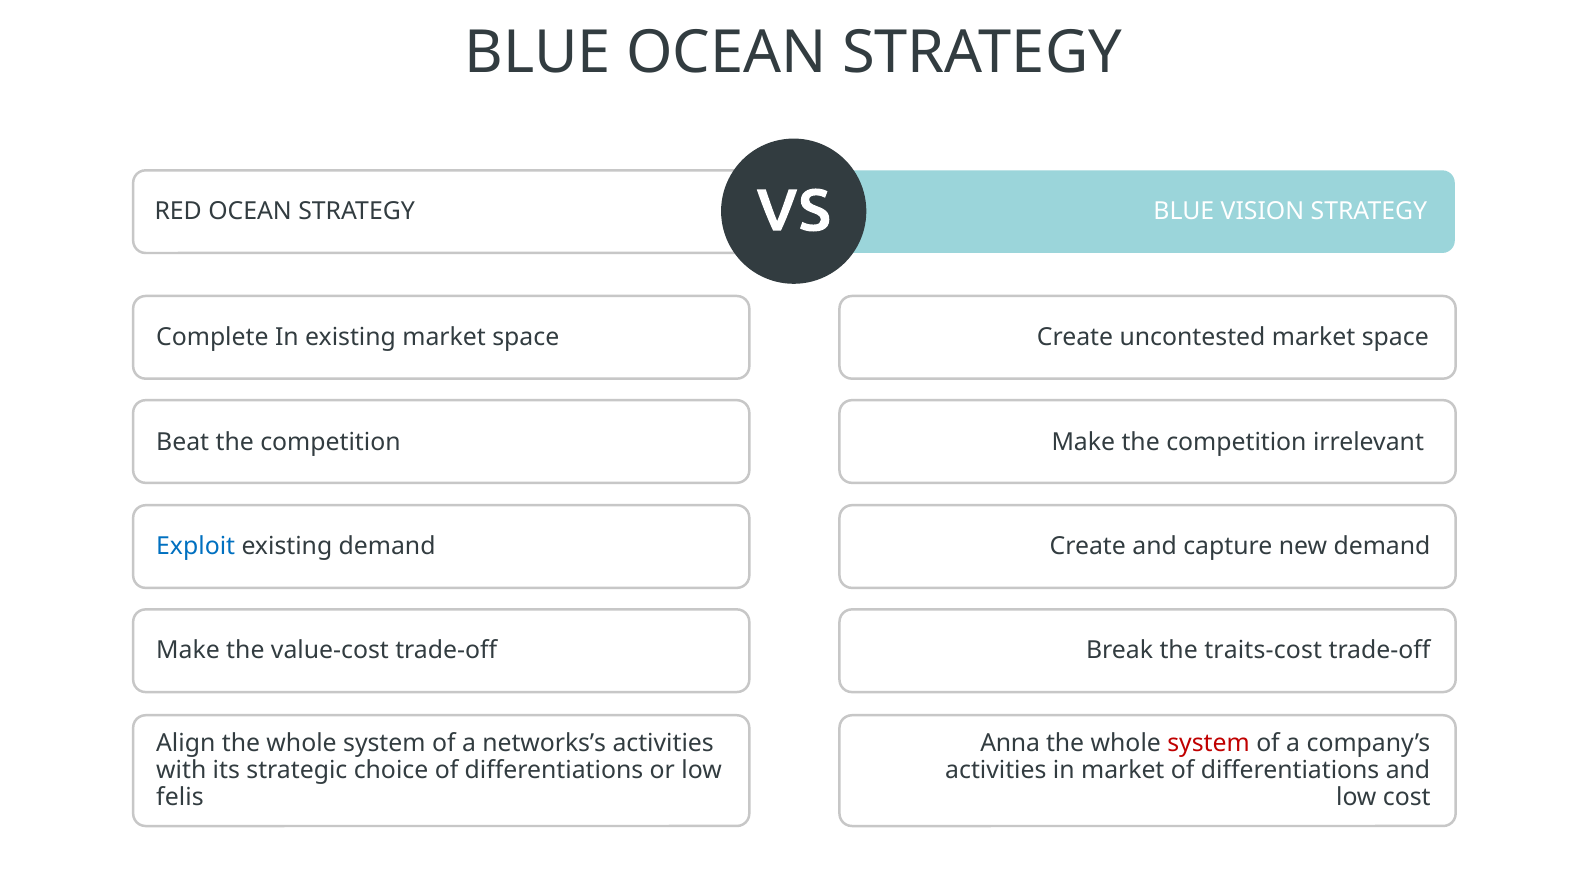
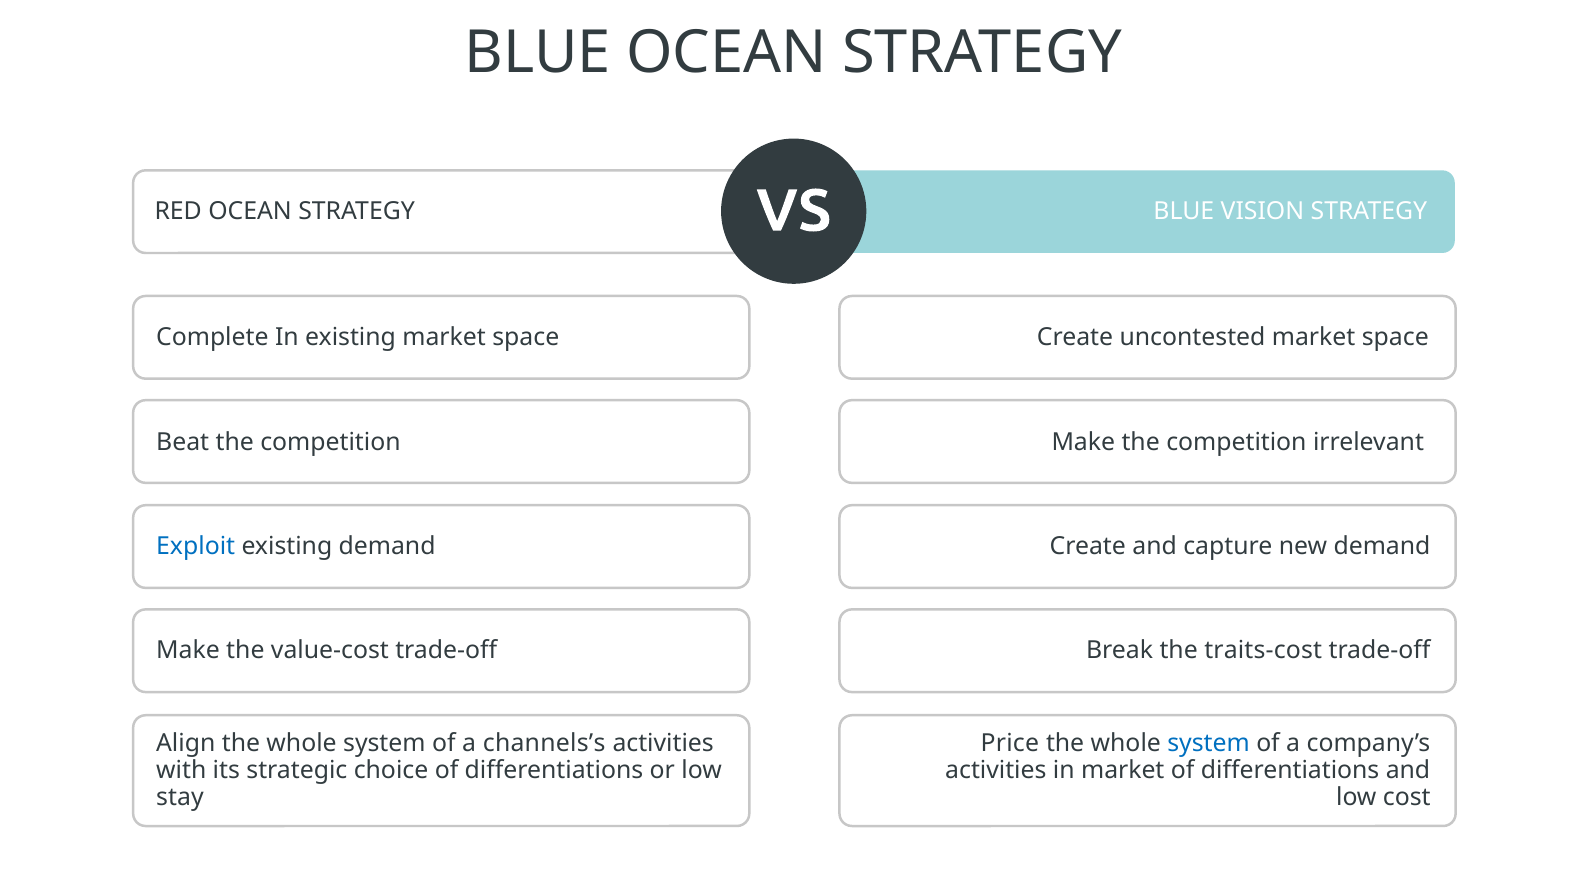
networks’s: networks’s -> channels’s
Anna: Anna -> Price
system at (1209, 744) colour: red -> blue
felis: felis -> stay
